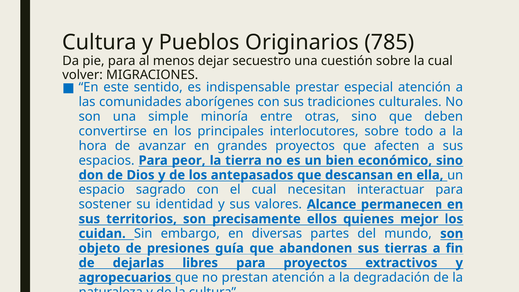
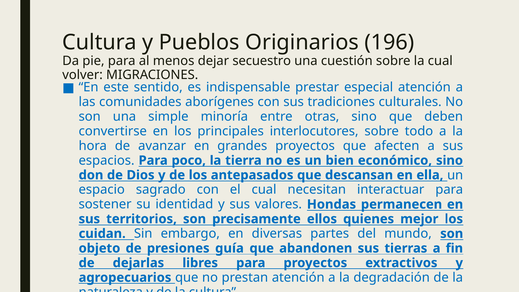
785: 785 -> 196
peor: peor -> poco
Alcance: Alcance -> Hondas
